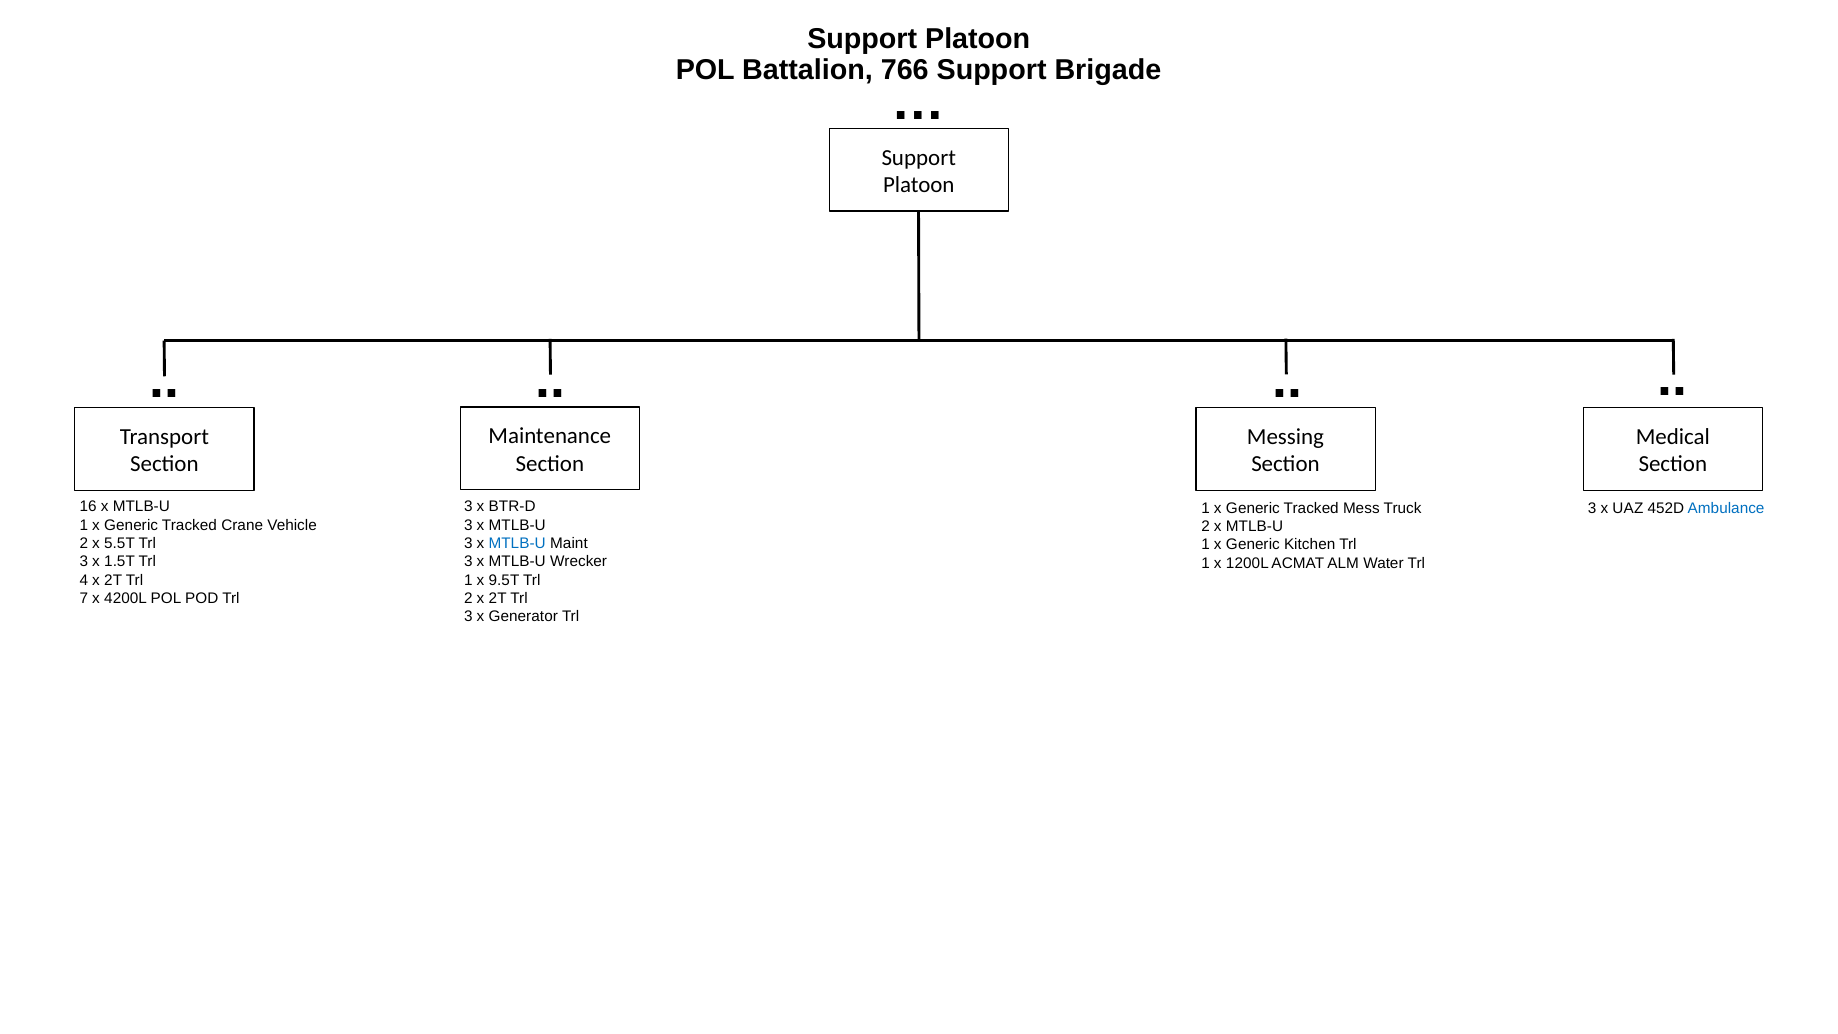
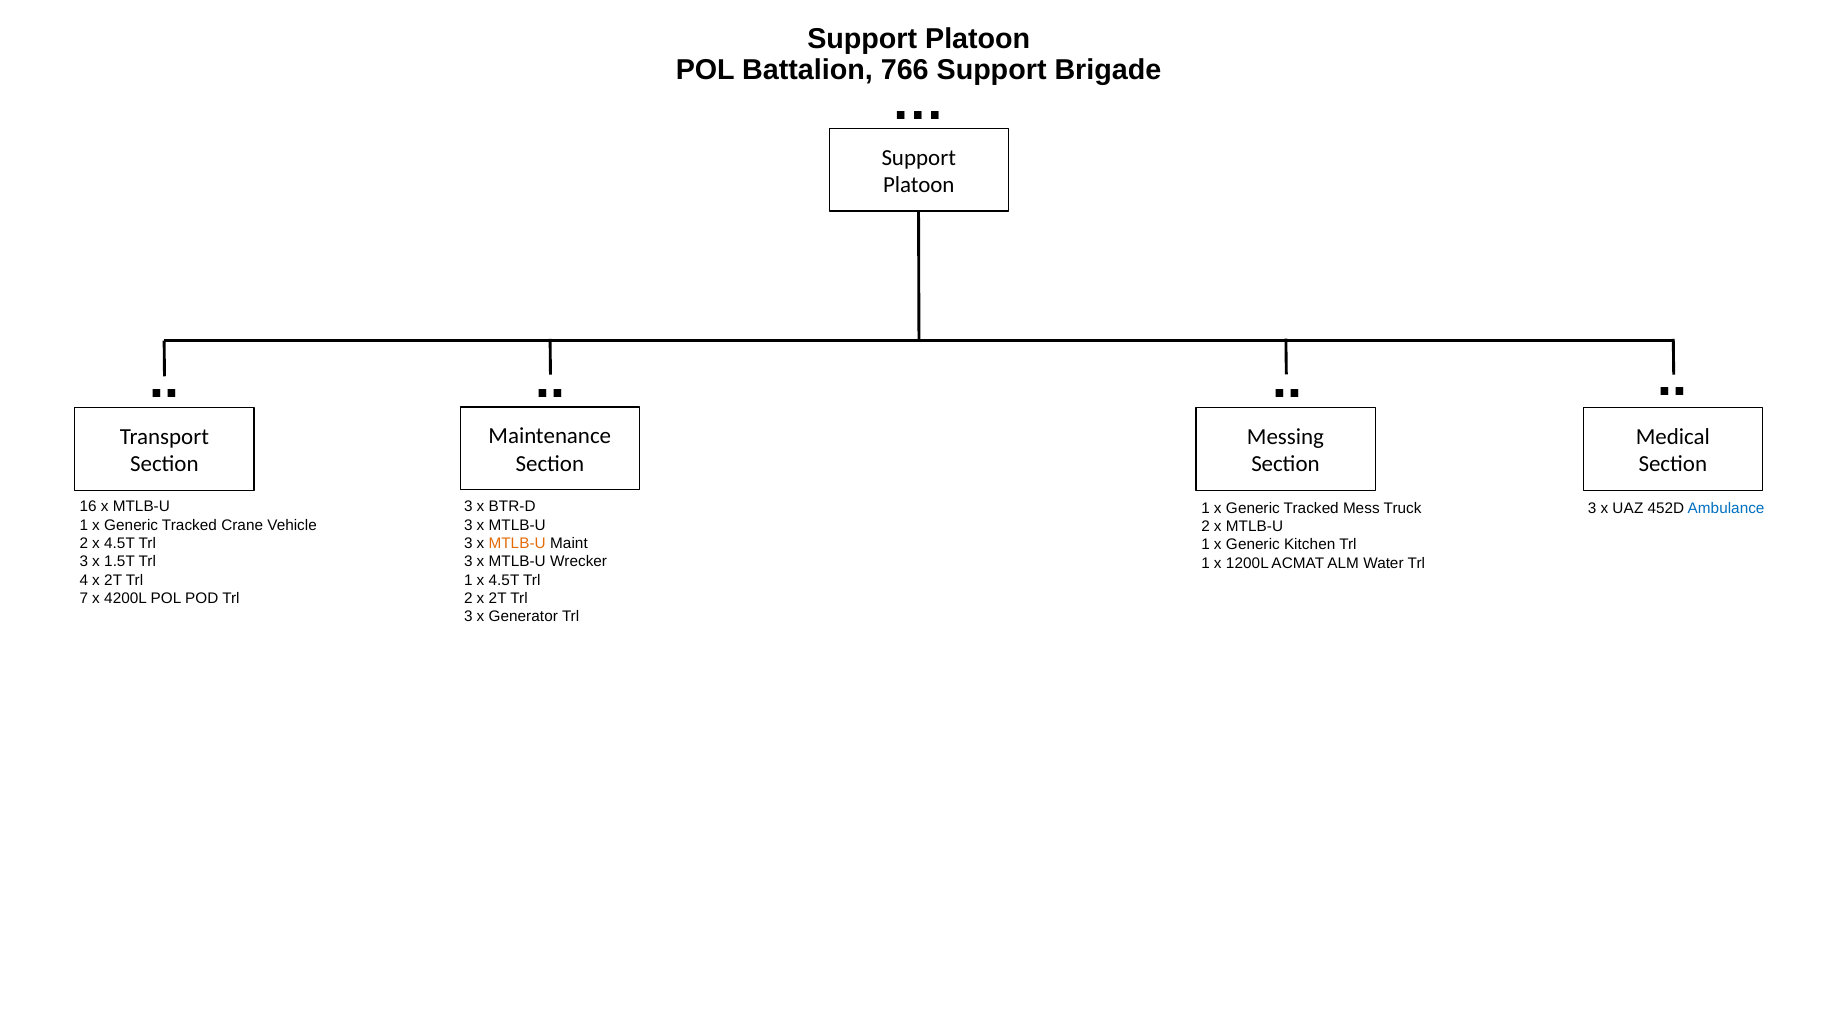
2 x 5.5T: 5.5T -> 4.5T
MTLB-U at (517, 543) colour: blue -> orange
1 x 9.5T: 9.5T -> 4.5T
